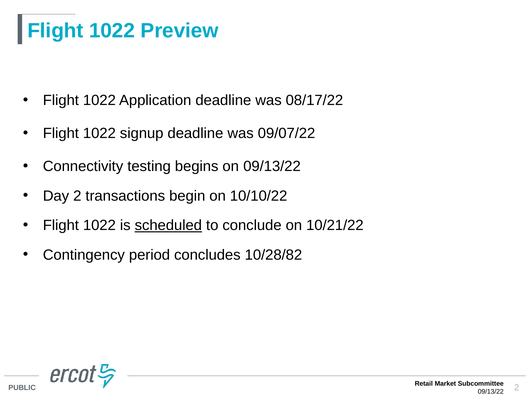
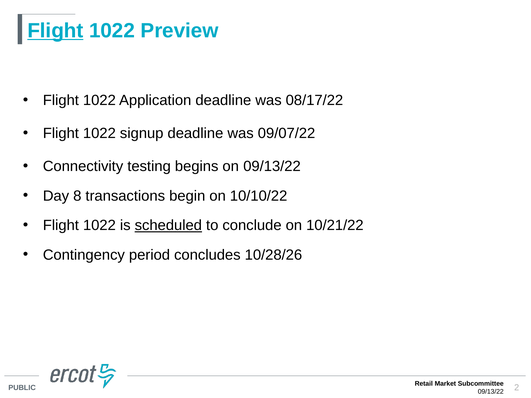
Flight at (55, 31) underline: none -> present
Day 2: 2 -> 8
10/28/82: 10/28/82 -> 10/28/26
